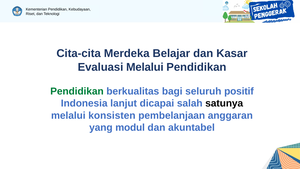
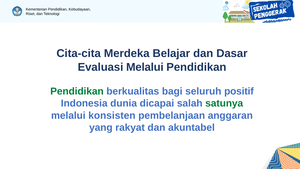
Kasar: Kasar -> Dasar
lanjut: lanjut -> dunia
satunya colour: black -> green
modul: modul -> rakyat
